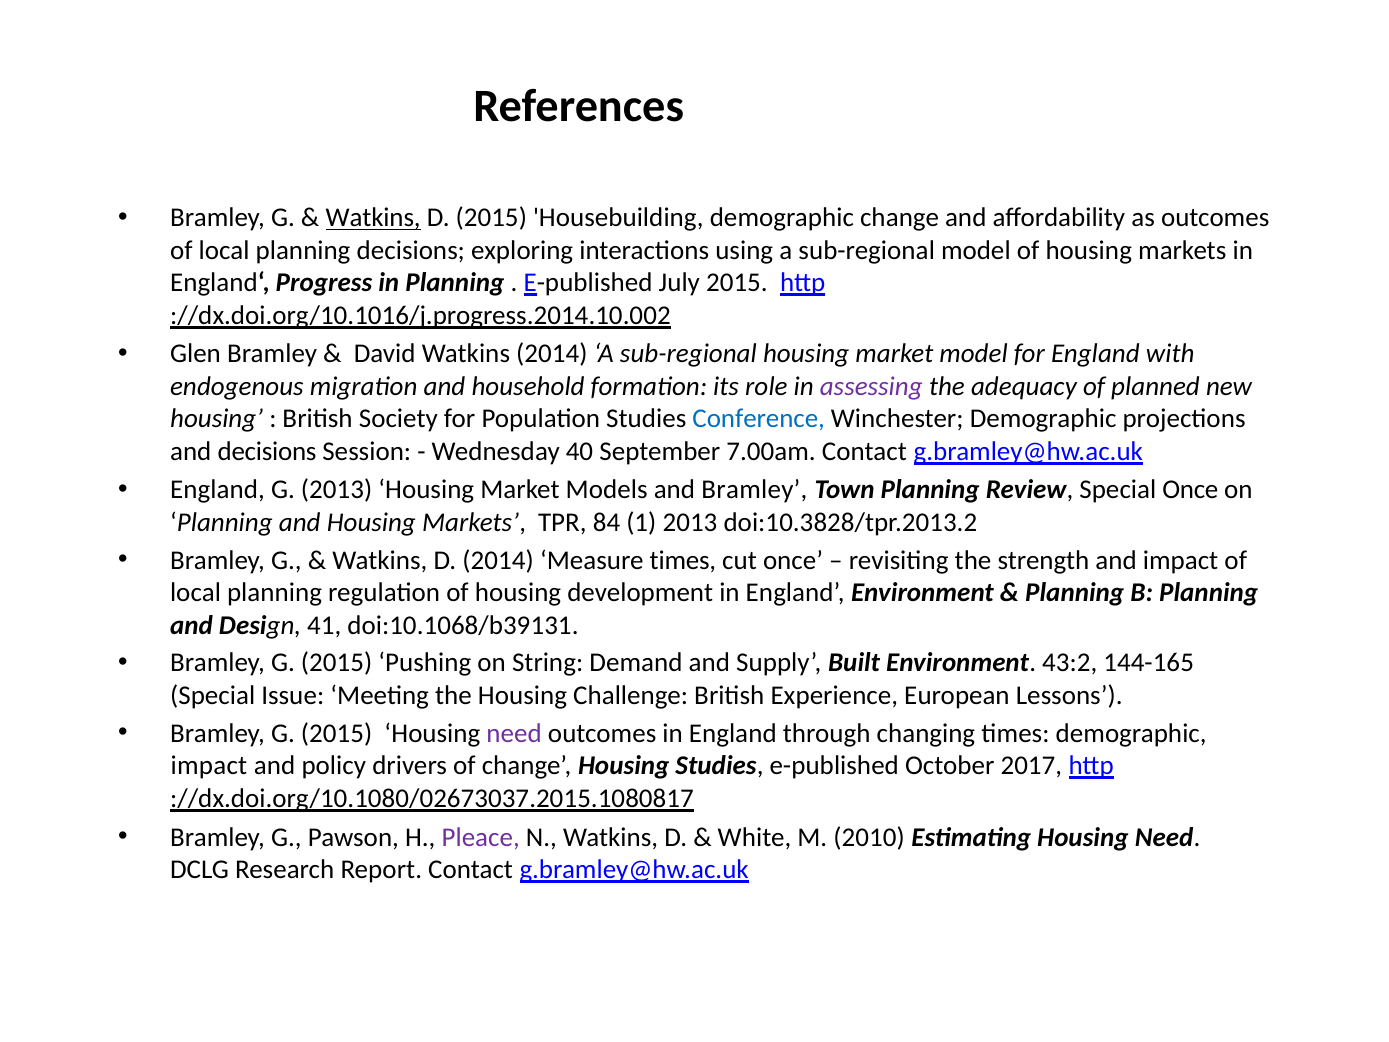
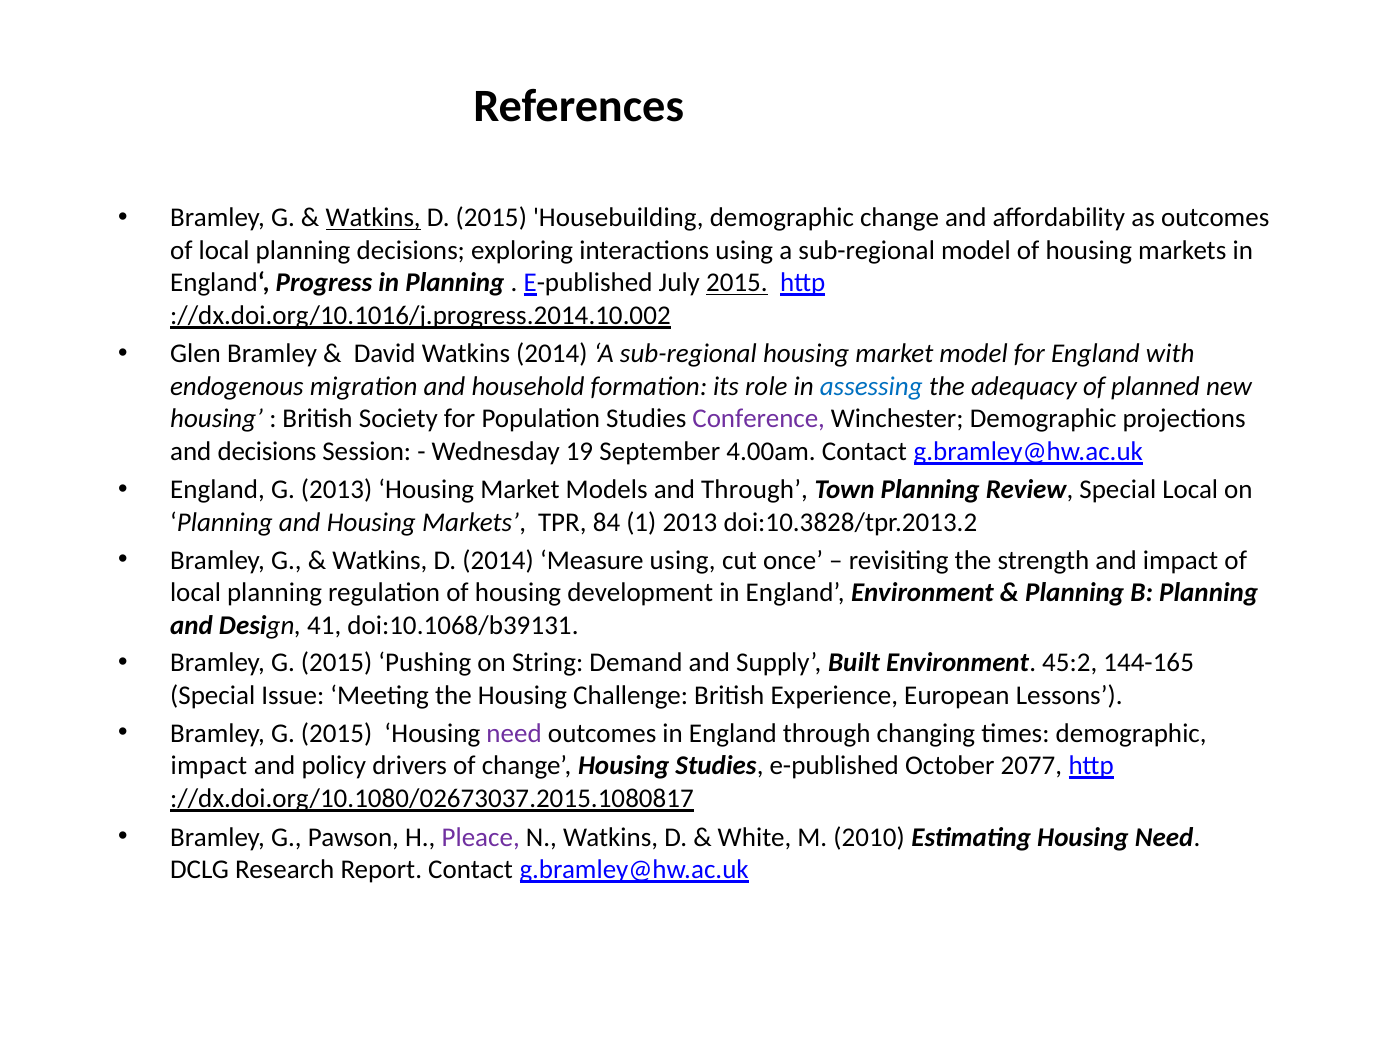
2015 at (737, 283) underline: none -> present
assessing colour: purple -> blue
Conference colour: blue -> purple
40: 40 -> 19
7.00am: 7.00am -> 4.00am
and Bramley: Bramley -> Through
Special Once: Once -> Local
Measure times: times -> using
43:2: 43:2 -> 45:2
2017: 2017 -> 2077
